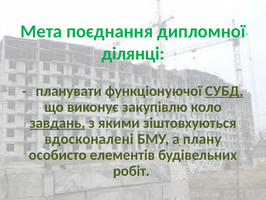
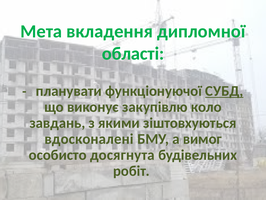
поєднання: поєднання -> вкладення
ділянці: ділянці -> областi
завдань underline: present -> none
плану: плану -> вимог
елементів: елементів -> досягнута
